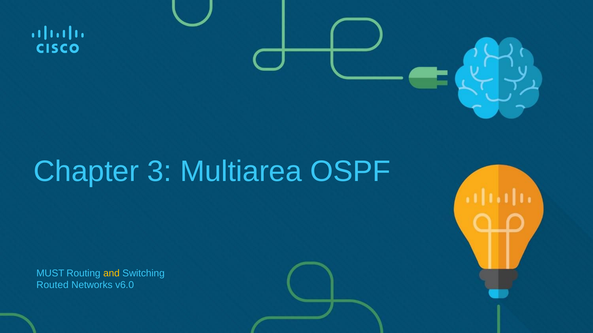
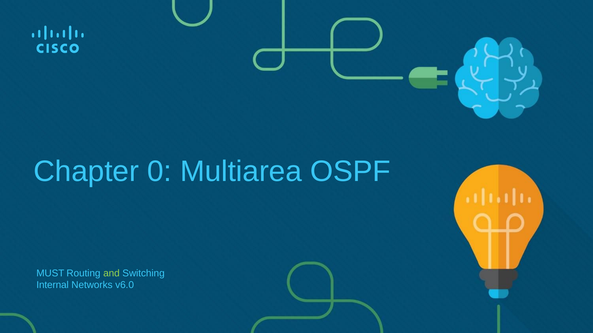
3: 3 -> 0
and colour: yellow -> light green
Routed: Routed -> Internal
